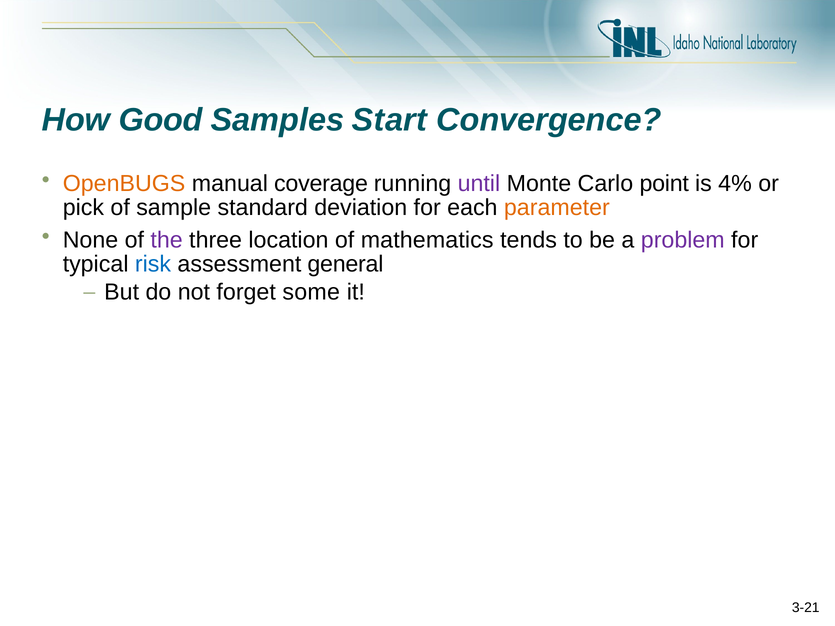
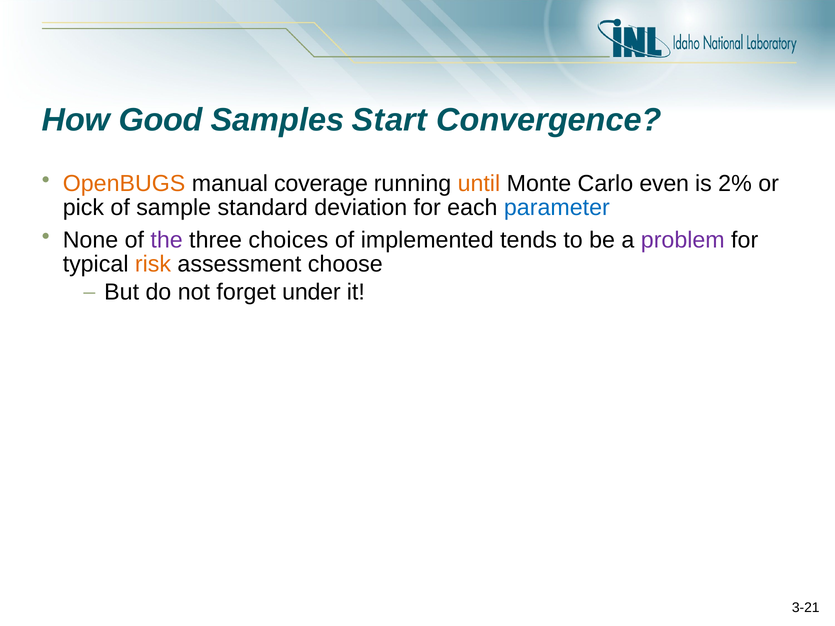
until colour: purple -> orange
point: point -> even
4%: 4% -> 2%
parameter colour: orange -> blue
location: location -> choices
mathematics: mathematics -> implemented
risk colour: blue -> orange
general: general -> choose
some: some -> under
